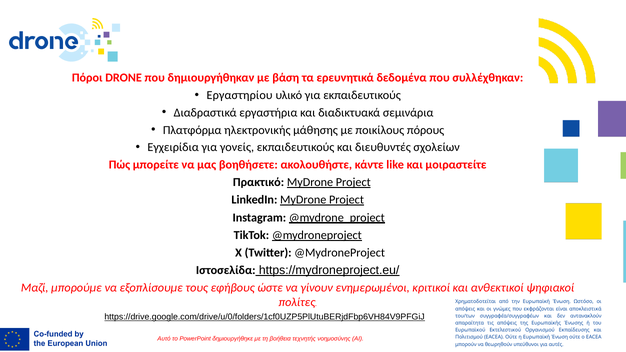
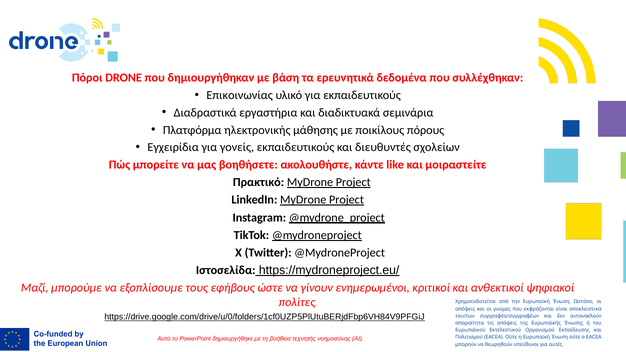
Εργαστηρίου: Εργαστηρίου -> Επικοινωνίας
